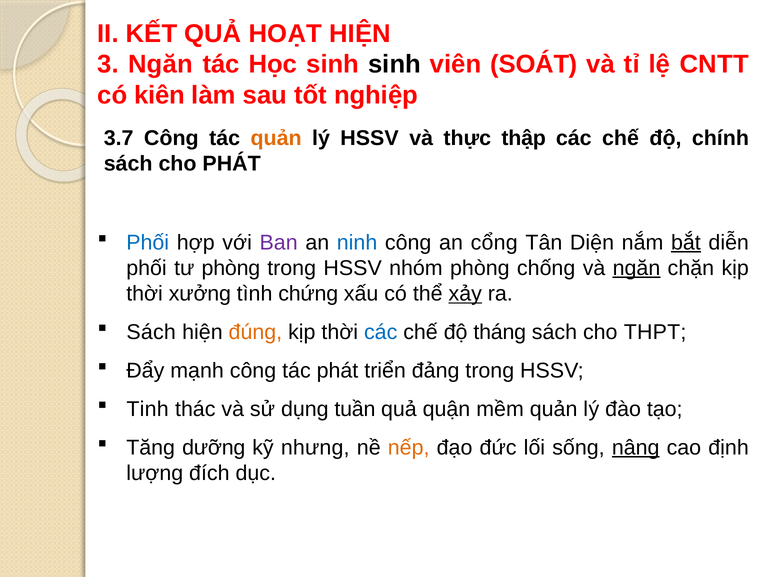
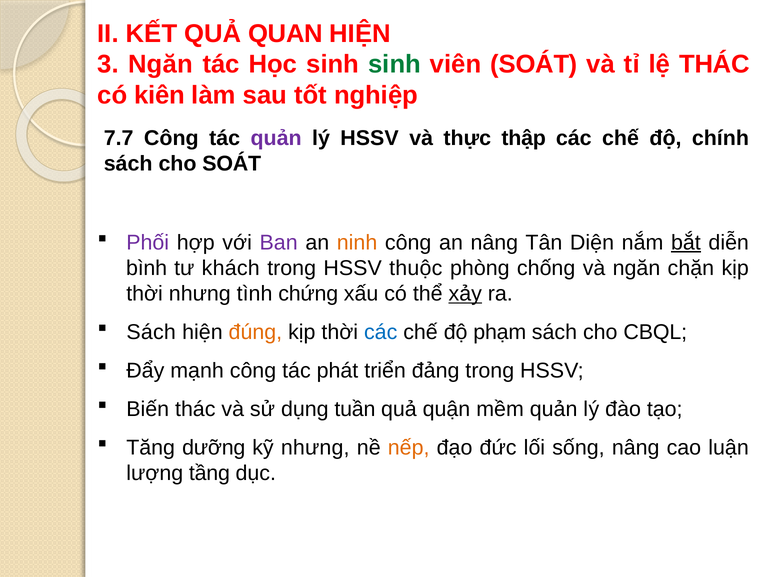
HOẠT: HOẠT -> QUAN
sinh at (395, 65) colour: black -> green
lệ CNTT: CNTT -> THÁC
3.7: 3.7 -> 7.7
quản at (276, 138) colour: orange -> purple
cho PHÁT: PHÁT -> SOÁT
Phối at (148, 243) colour: blue -> purple
ninh colour: blue -> orange
an cổng: cổng -> nâng
phối at (146, 268): phối -> bình
tư phòng: phòng -> khách
nhóm: nhóm -> thuộc
ngăn at (636, 268) underline: present -> none
thời xưởng: xưởng -> nhưng
tháng: tháng -> phạm
THPT: THPT -> CBQL
Tinh: Tinh -> Biến
nâng at (636, 448) underline: present -> none
định: định -> luận
đích: đích -> tầng
